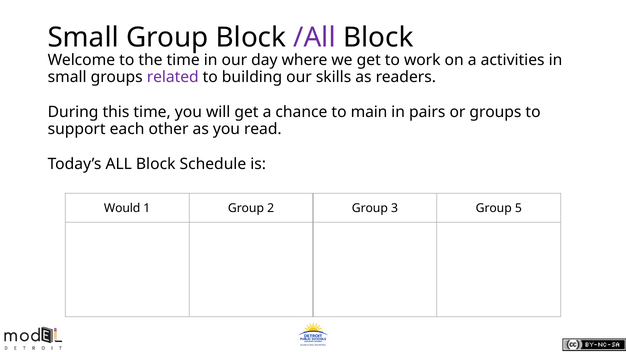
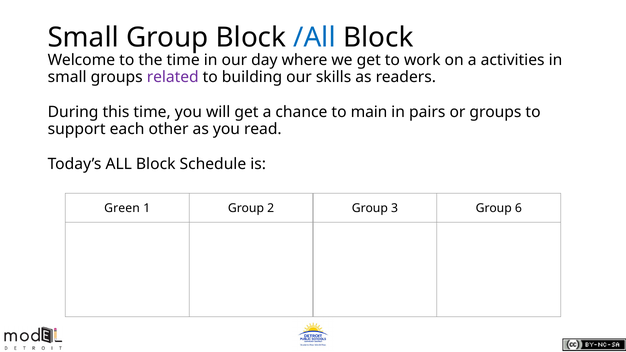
/All colour: purple -> blue
Would: Would -> Green
5: 5 -> 6
